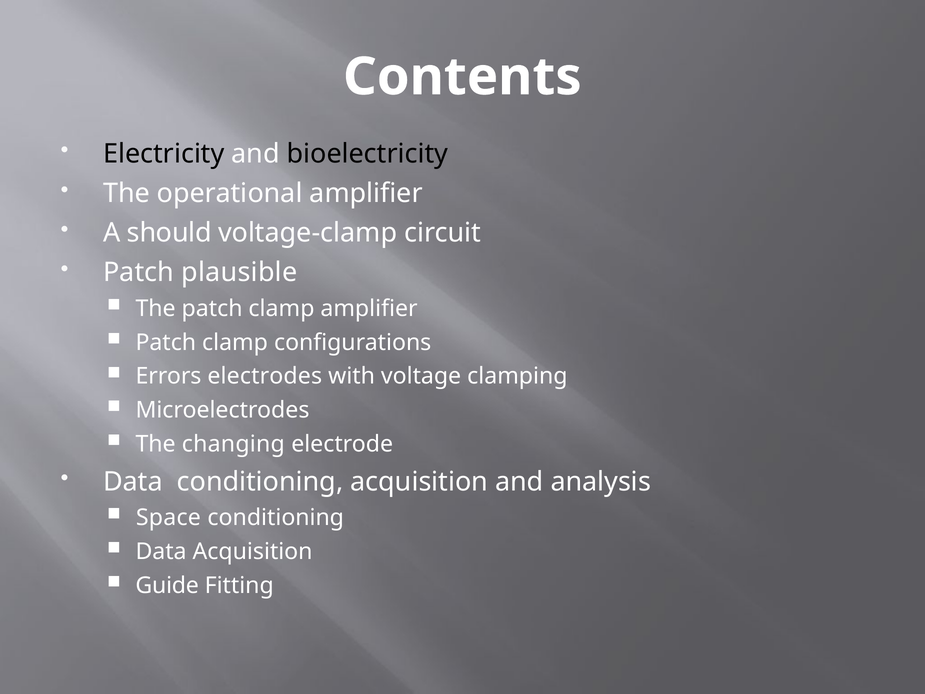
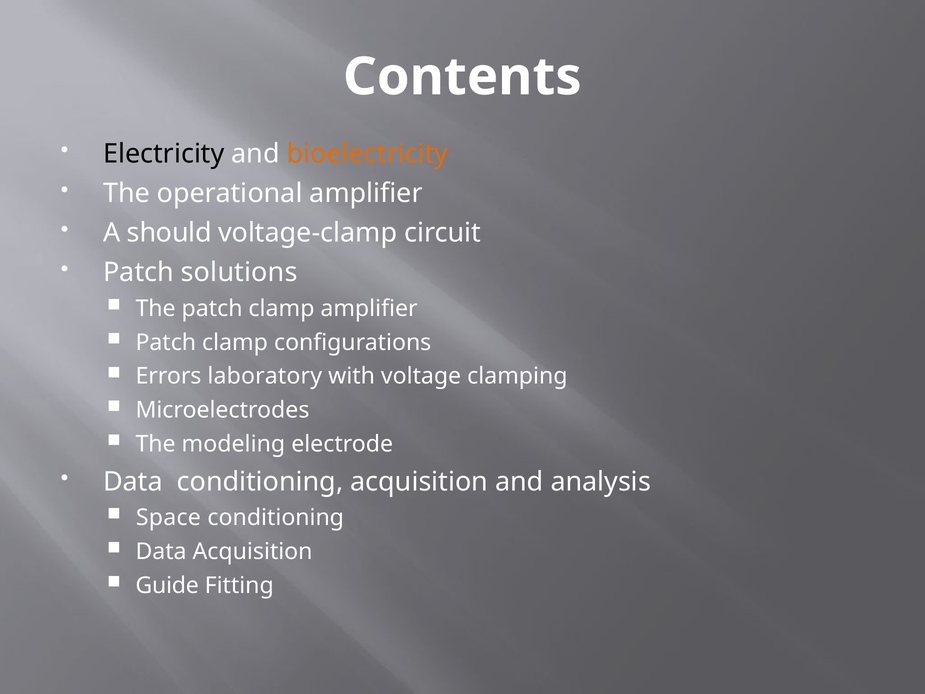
bioelectricity colour: black -> orange
plausible: plausible -> solutions
electrodes: electrodes -> laboratory
changing: changing -> modeling
